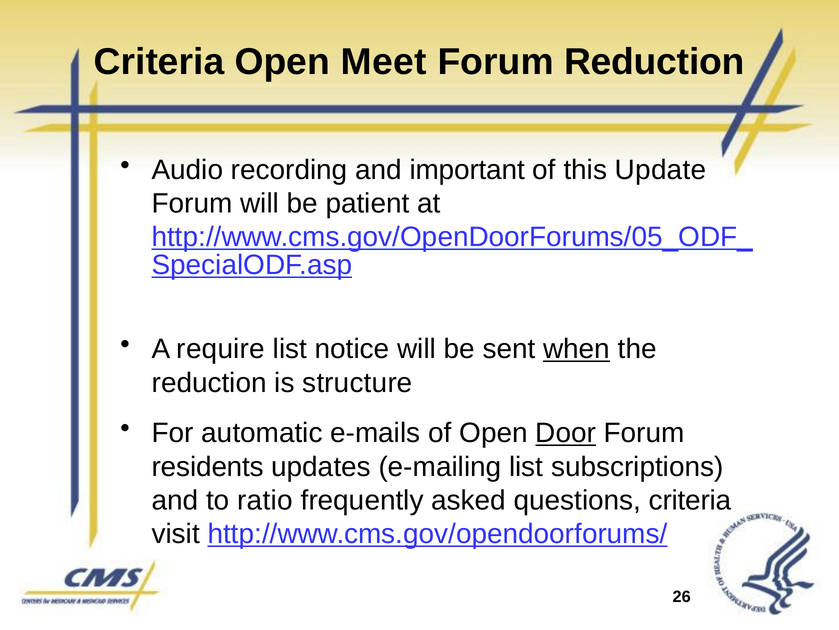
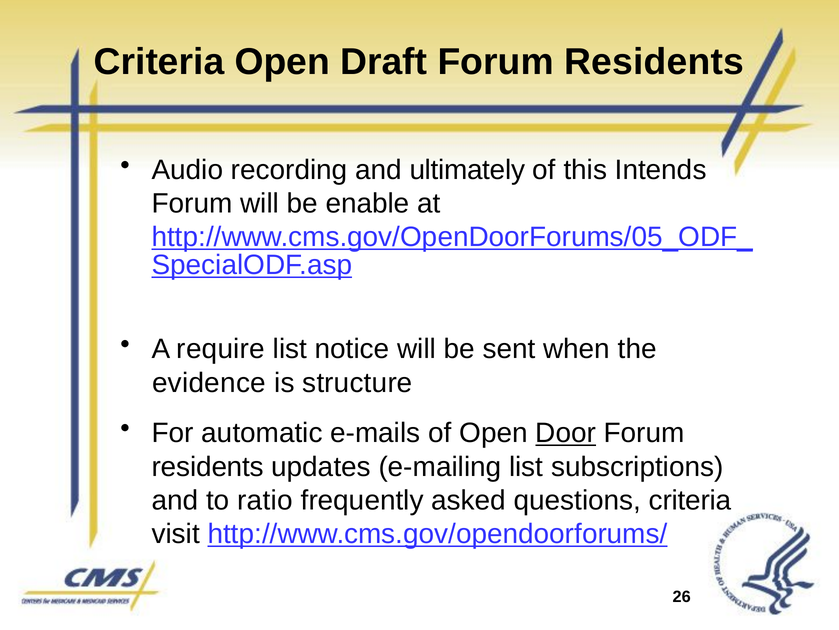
Meet: Meet -> Draft
Reduction at (654, 62): Reduction -> Residents
important: important -> ultimately
Update: Update -> Intends
patient: patient -> enable
when underline: present -> none
reduction at (209, 382): reduction -> evidence
